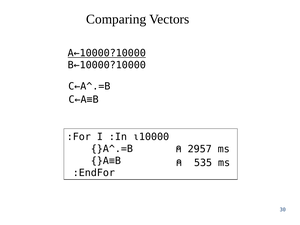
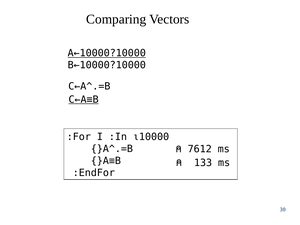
C←A≡B underline: none -> present
2957: 2957 -> 7612
535: 535 -> 133
